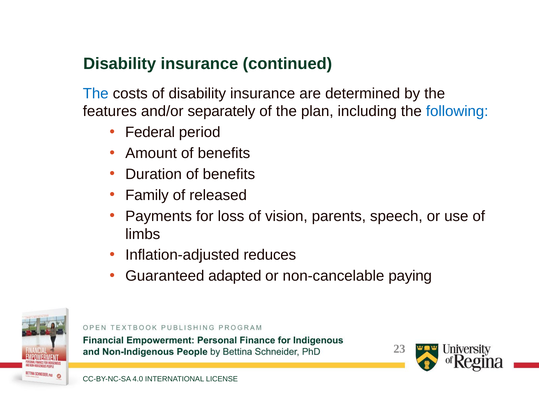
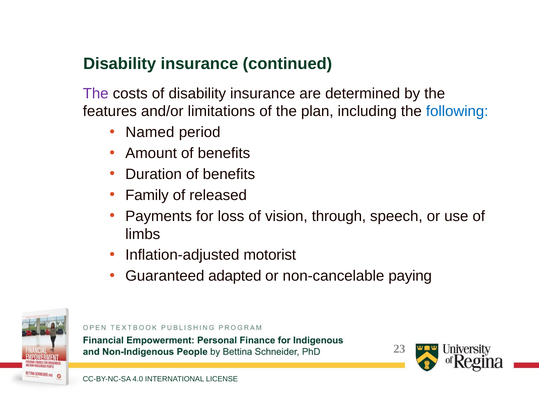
The at (96, 93) colour: blue -> purple
separately: separately -> limitations
Federal: Federal -> Named
parents: parents -> through
reduces: reduces -> motorist
